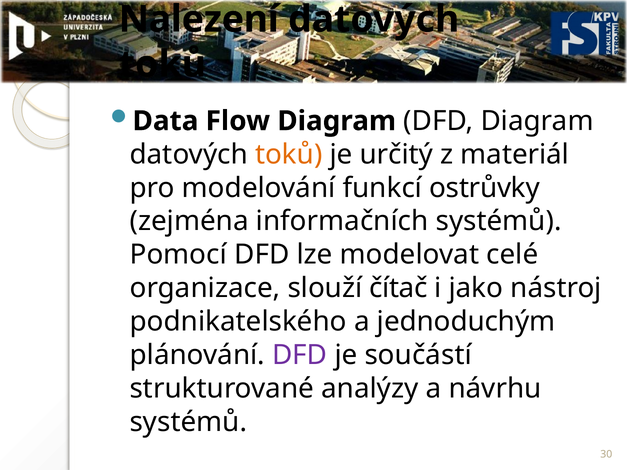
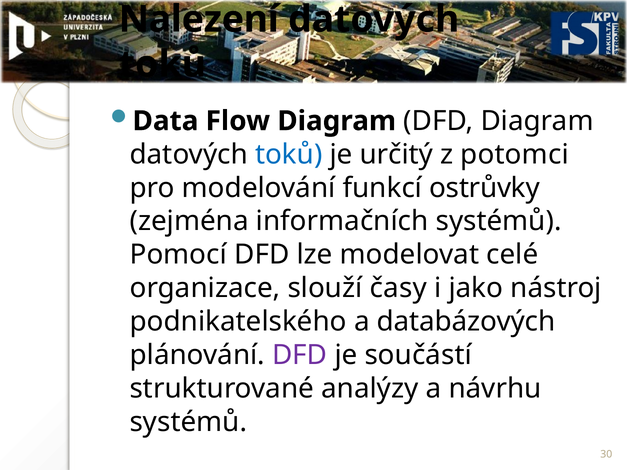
toků at (289, 154) colour: orange -> blue
materiál: materiál -> potomci
čítač: čítač -> časy
jednoduchým: jednoduchým -> databázových
